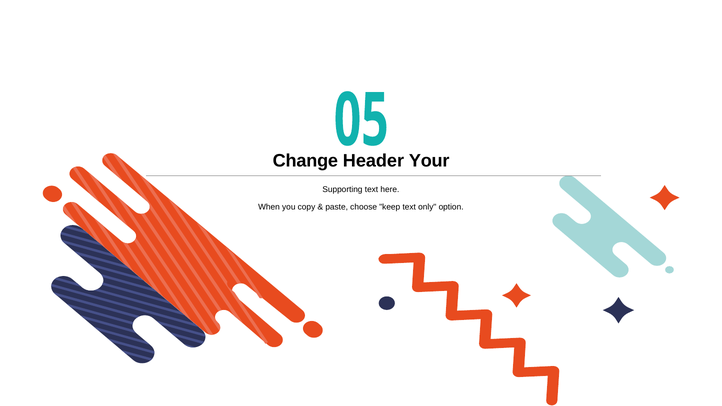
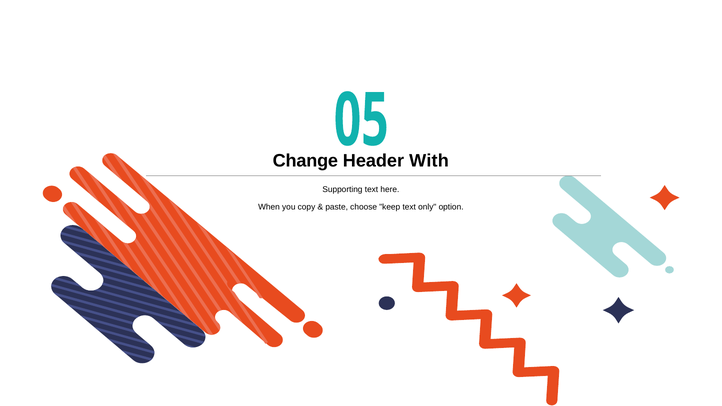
Your: Your -> With
